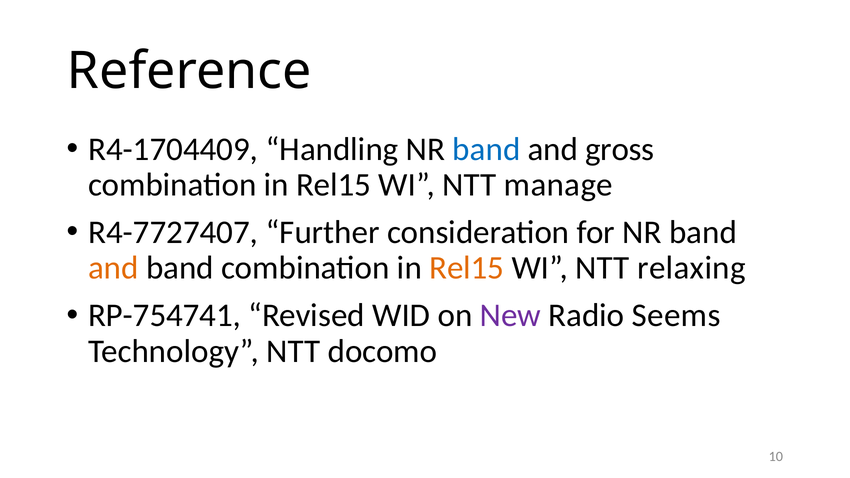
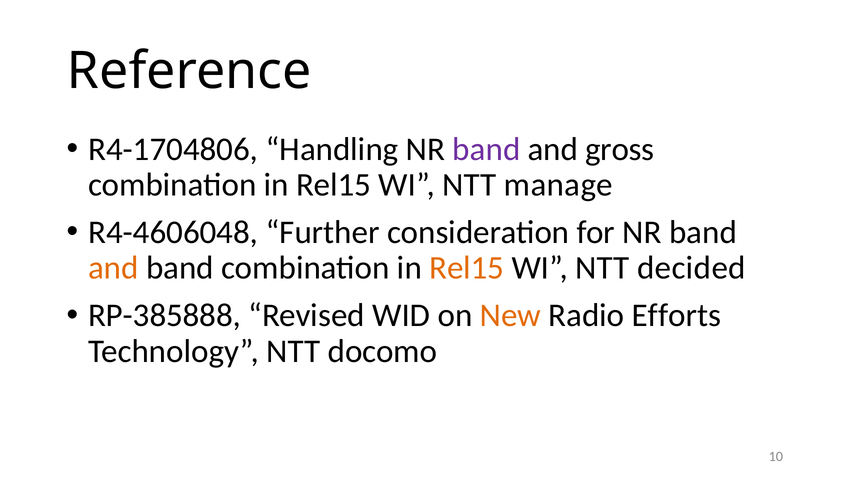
R4-1704409: R4-1704409 -> R4-1704806
band at (486, 149) colour: blue -> purple
R4-7727407: R4-7727407 -> R4-4606048
relaxing: relaxing -> decided
RP-754741: RP-754741 -> RP-385888
New colour: purple -> orange
Seems: Seems -> Efforts
